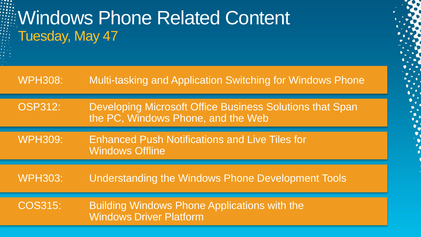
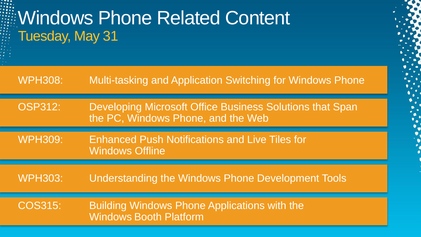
47: 47 -> 31
Driver: Driver -> Booth
